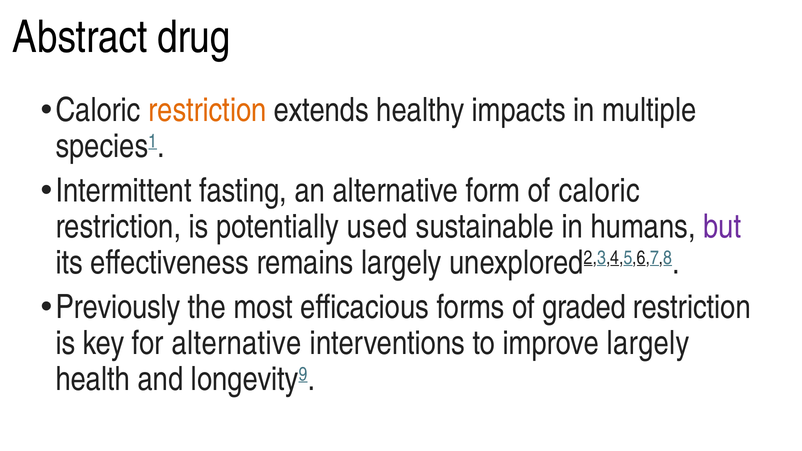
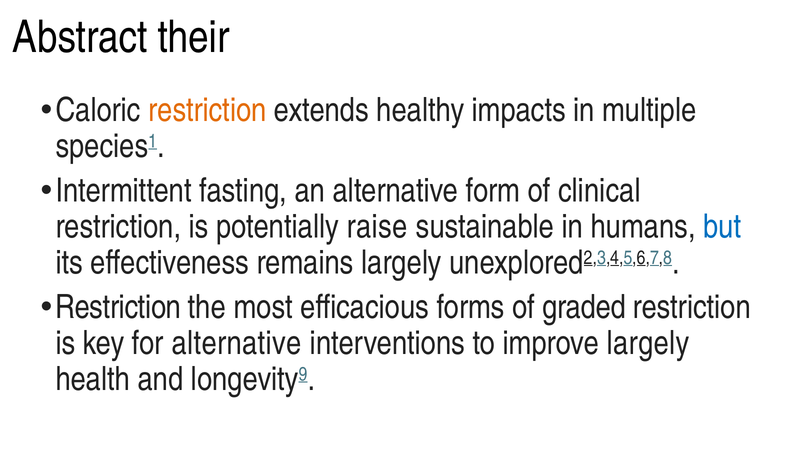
drug: drug -> their
of caloric: caloric -> clinical
used: used -> raise
but colour: purple -> blue
Previously at (118, 307): Previously -> Restriction
